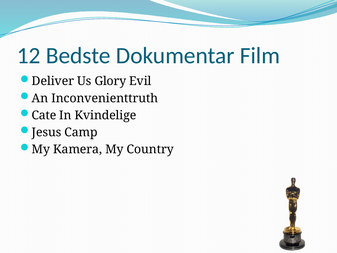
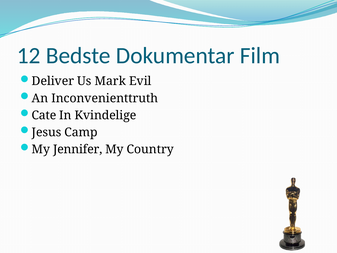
Glory: Glory -> Mark
Kamera: Kamera -> Jennifer
